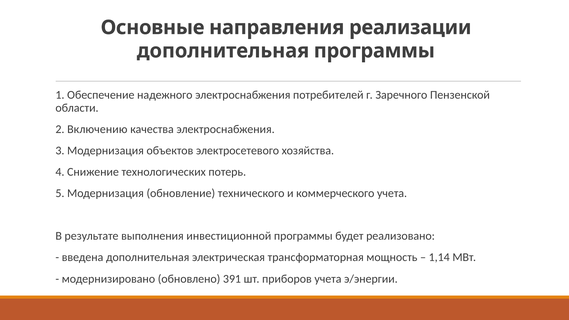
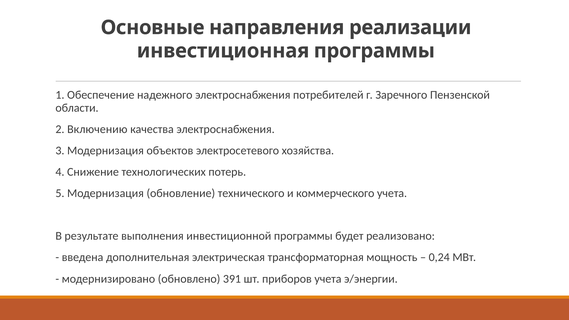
дополнительная at (223, 51): дополнительная -> инвестиционная
1,14: 1,14 -> 0,24
